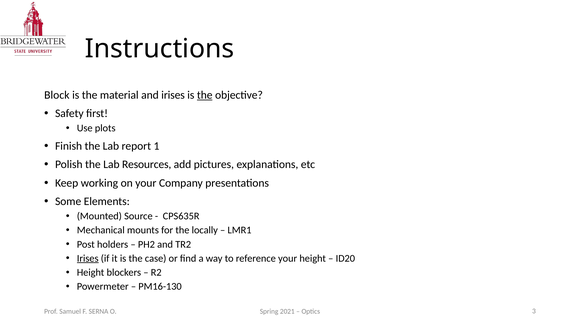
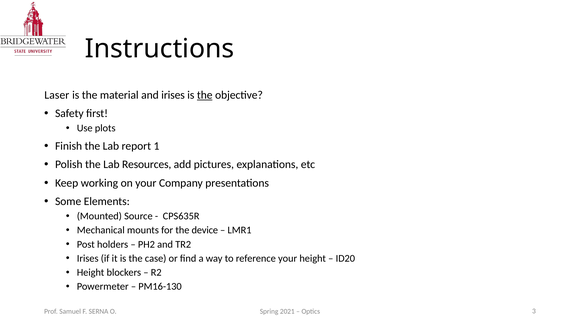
Block: Block -> Laser
locally: locally -> device
Irises at (88, 259) underline: present -> none
